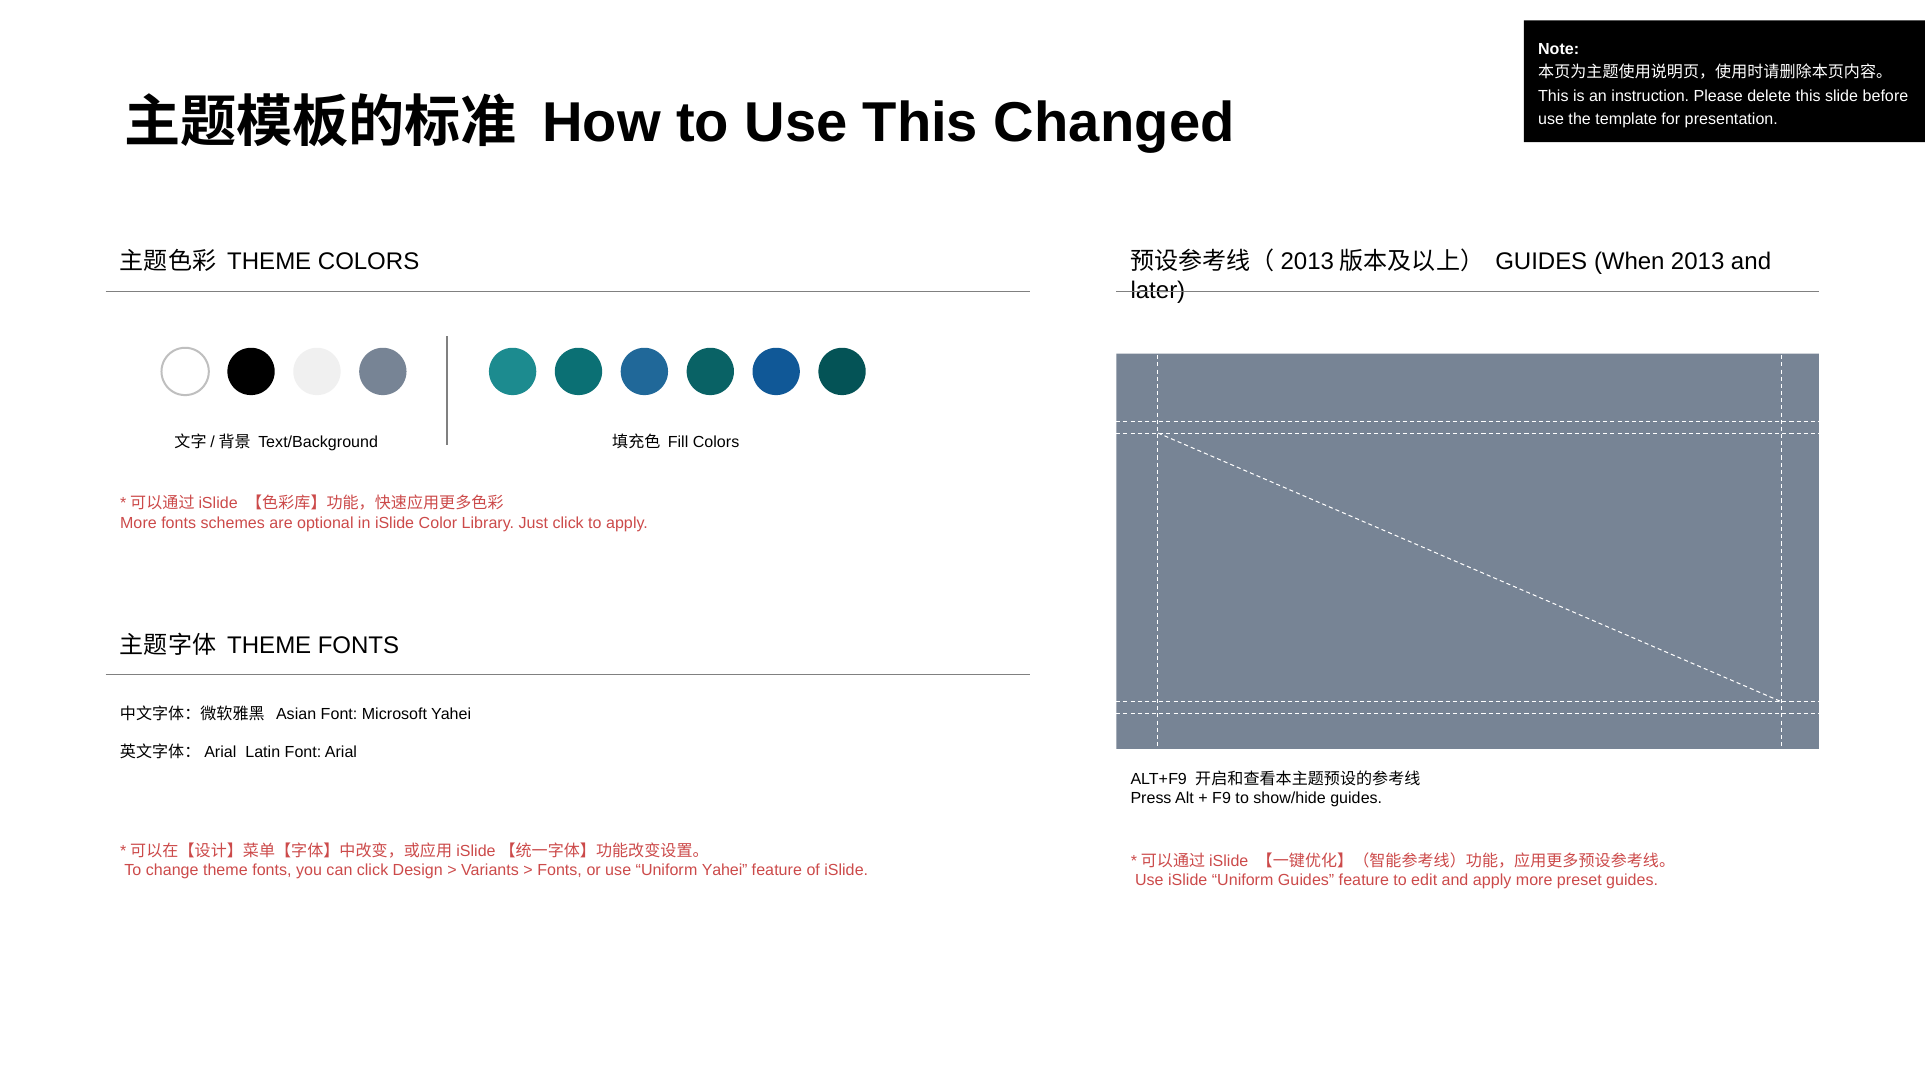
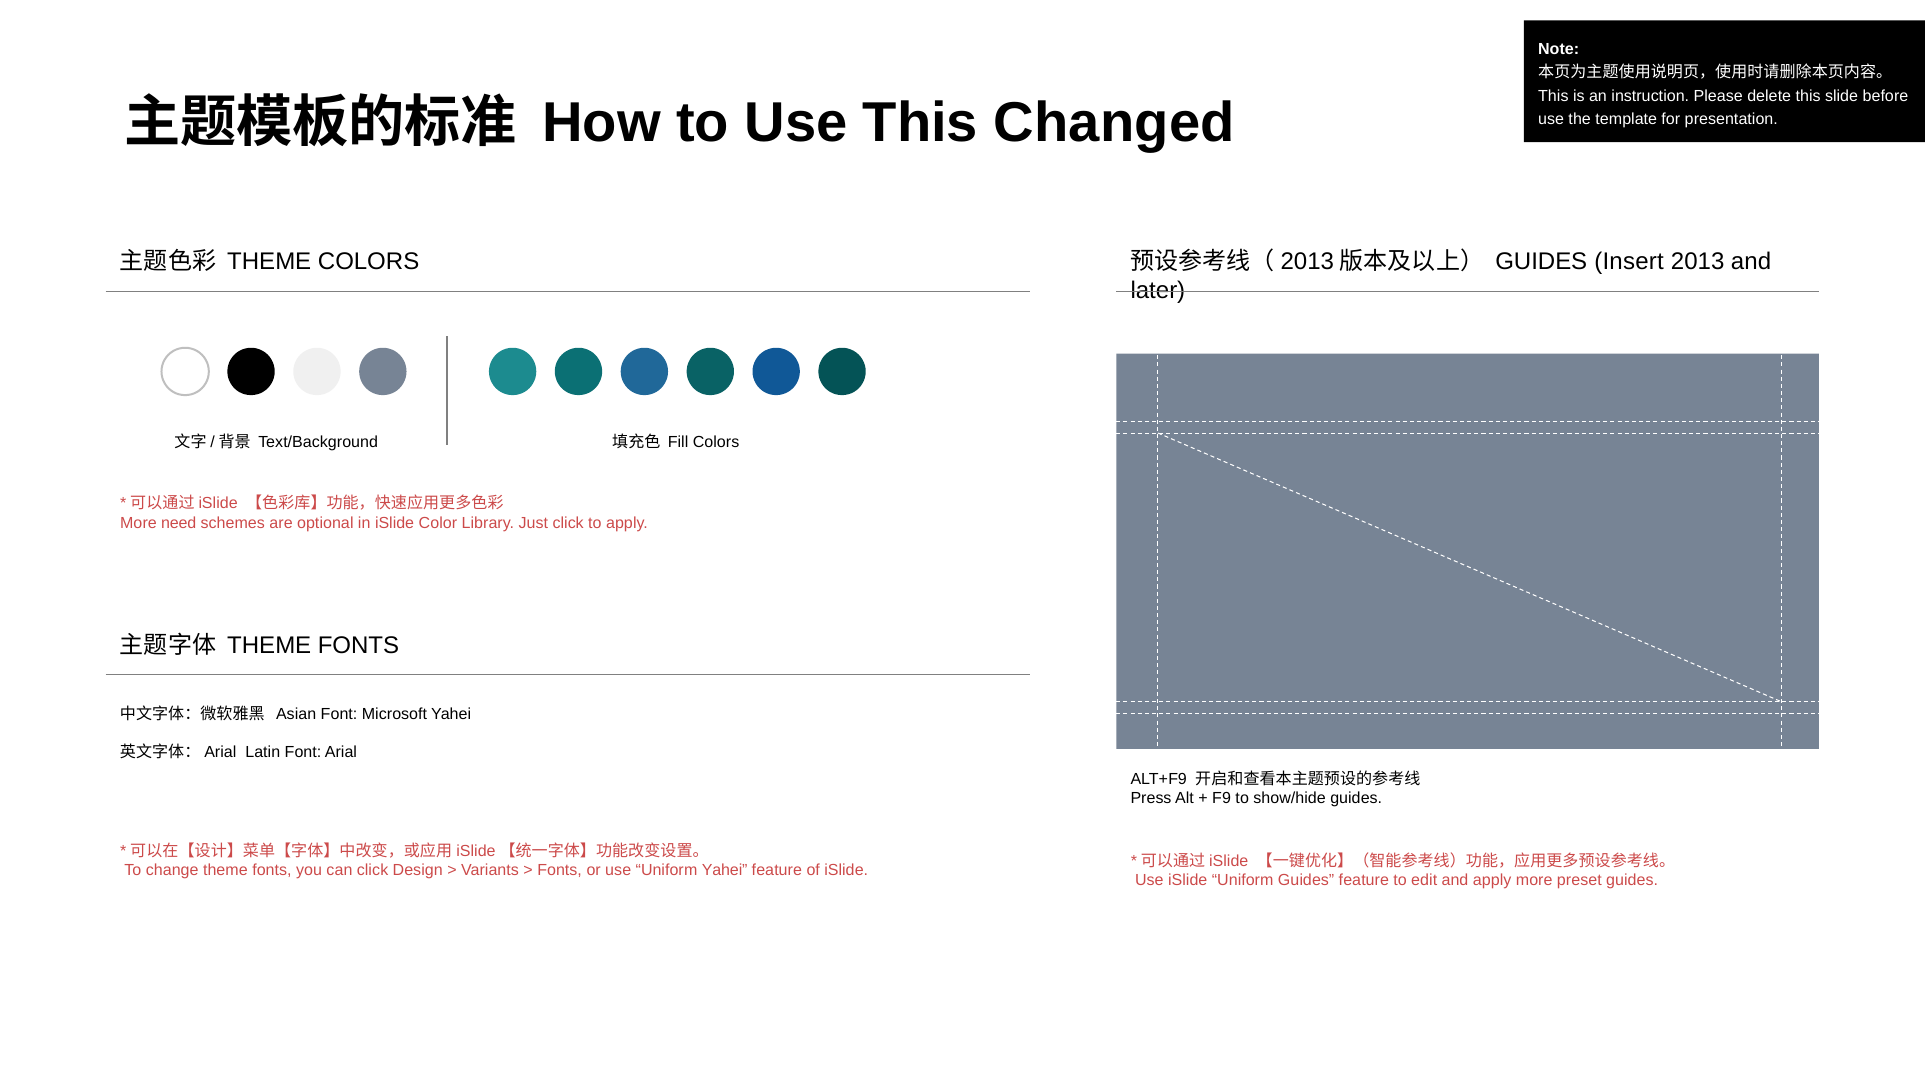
When: When -> Insert
More fonts: fonts -> need
